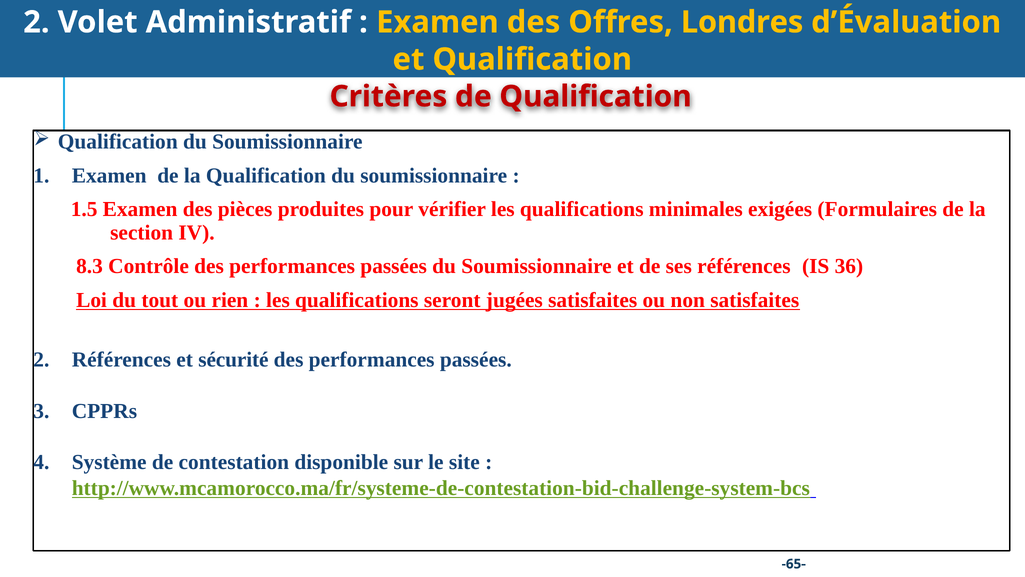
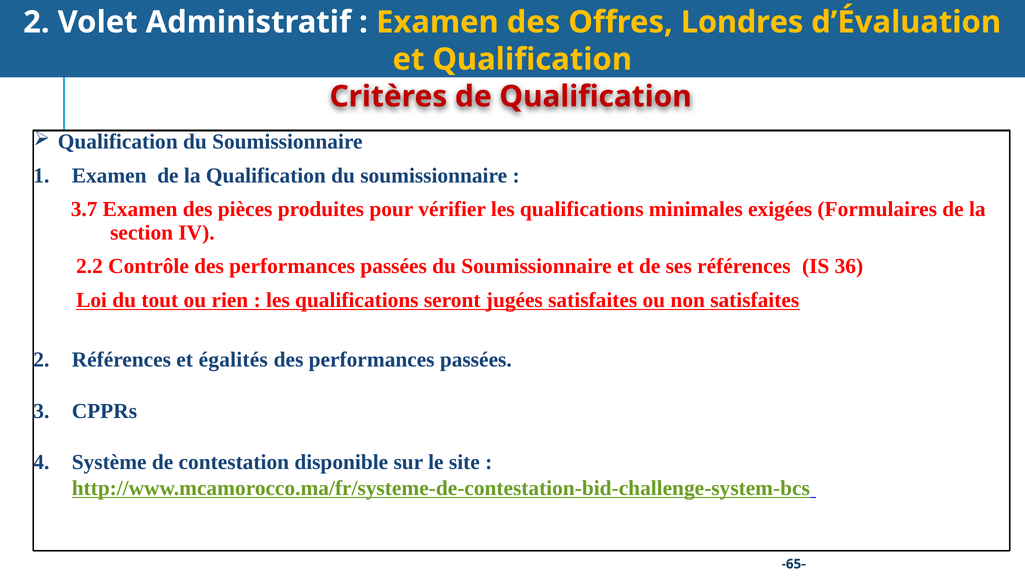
1.5: 1.5 -> 3.7
8.3: 8.3 -> 2.2
sécurité: sécurité -> égalités
